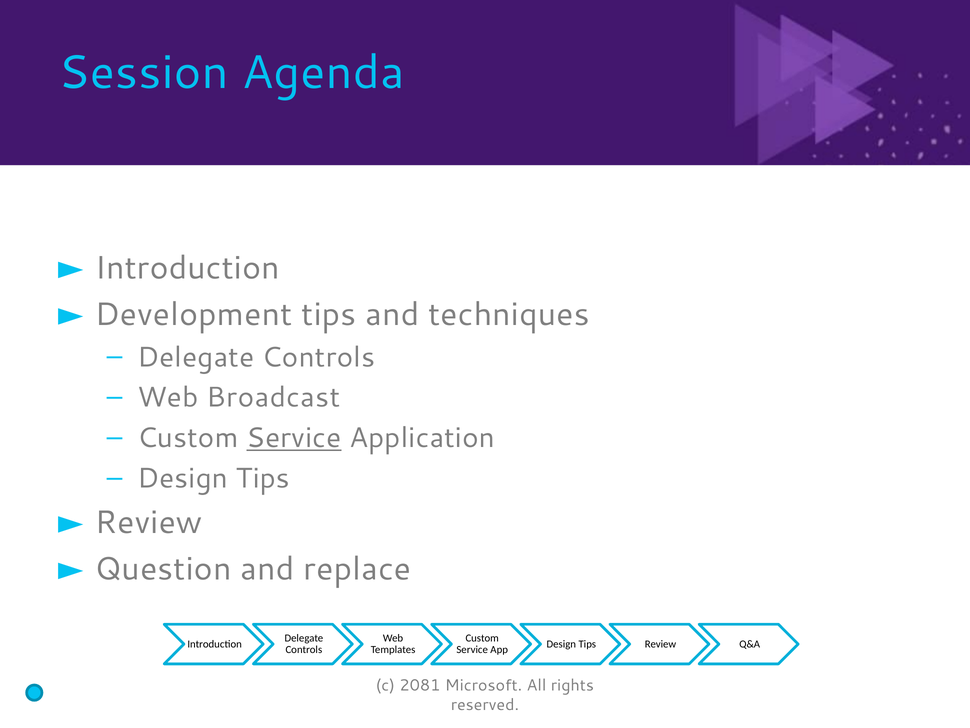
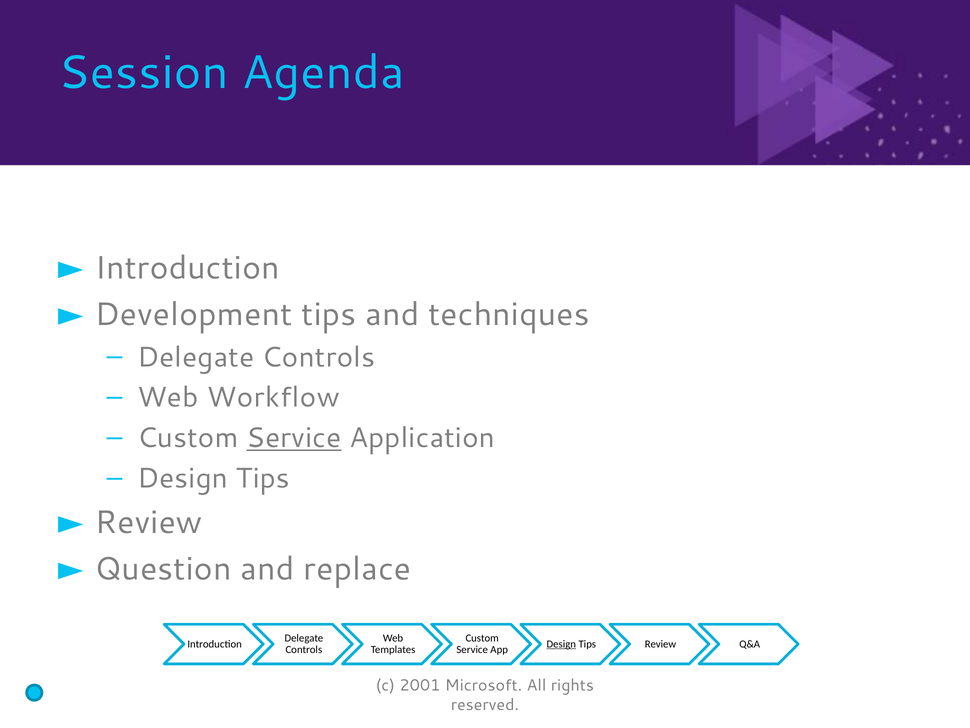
Broadcast: Broadcast -> Workflow
Design at (561, 644) underline: none -> present
2081: 2081 -> 2001
